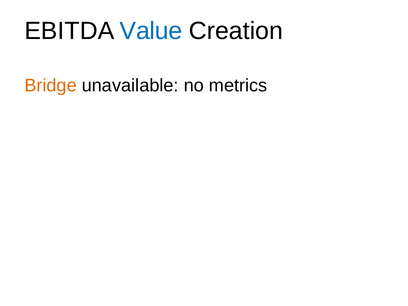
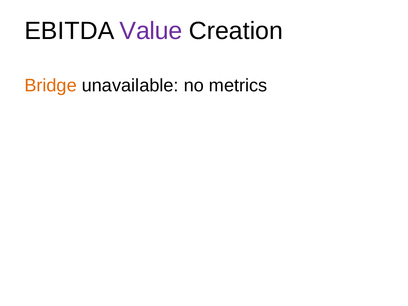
Value colour: blue -> purple
